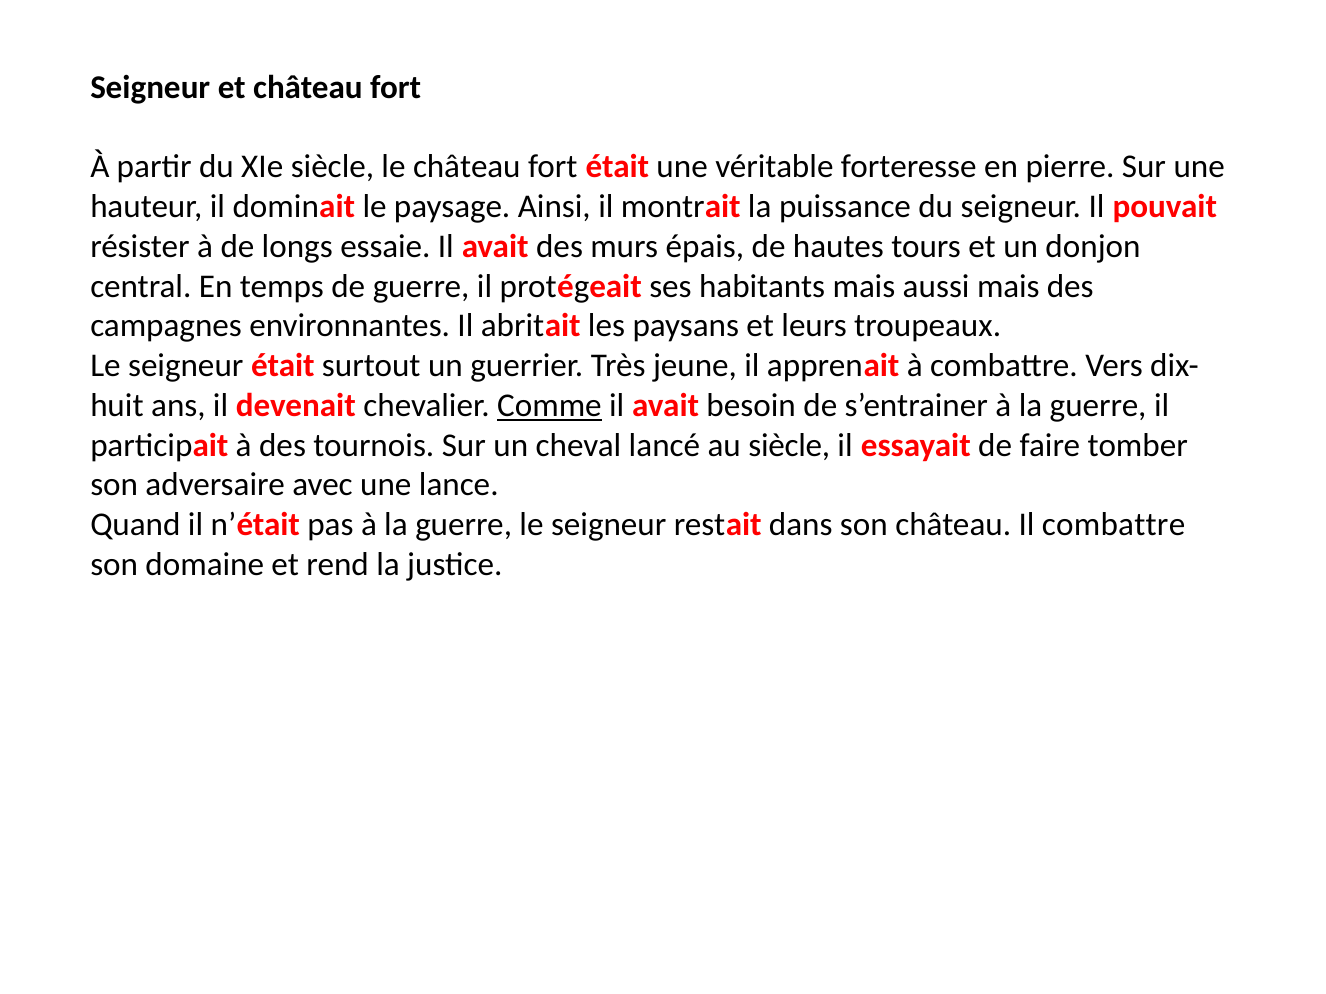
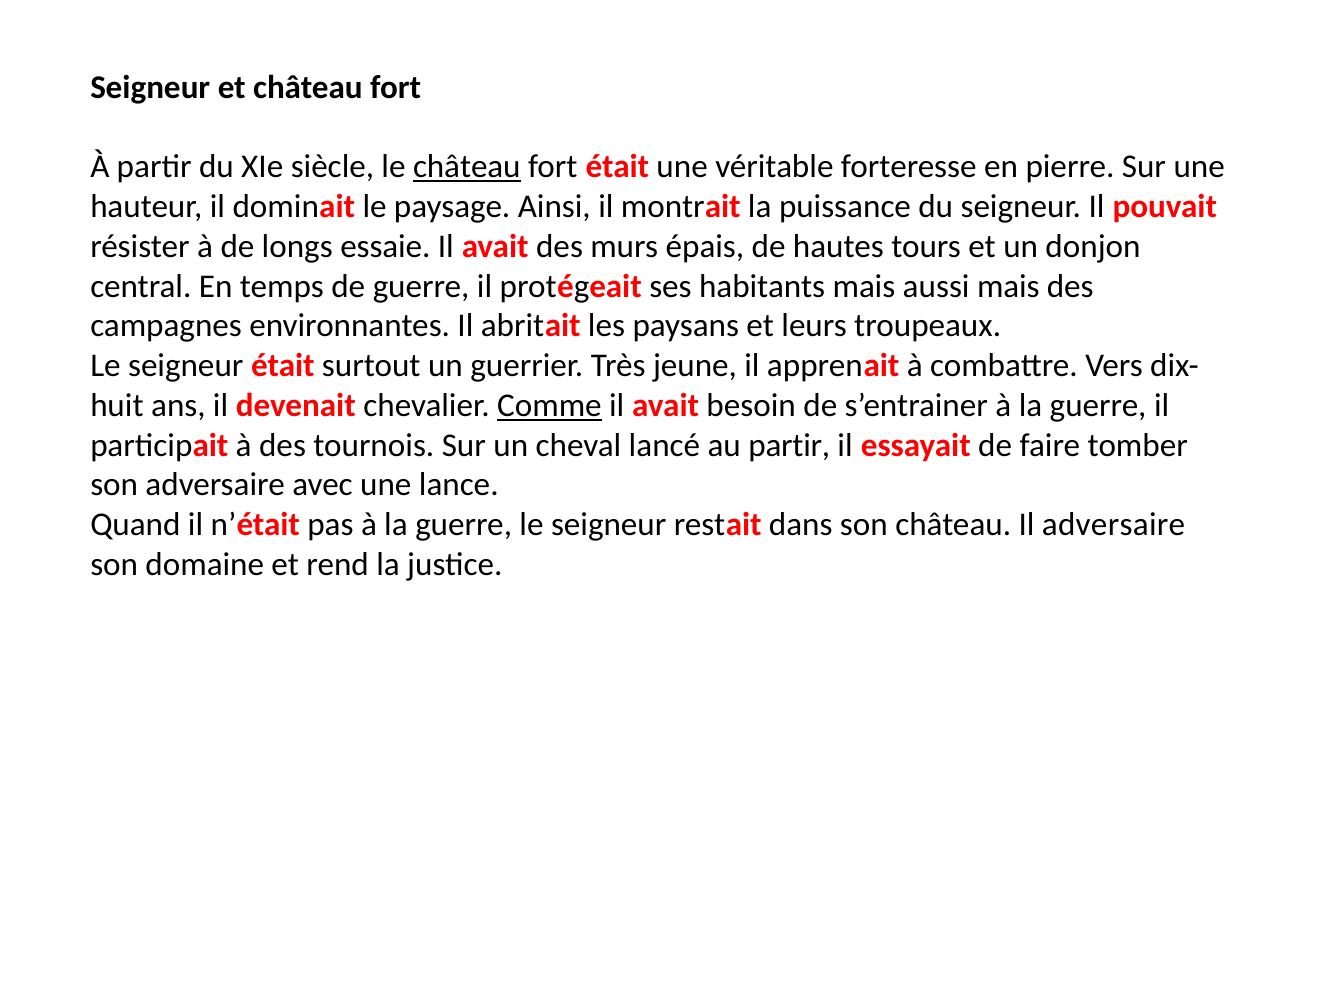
château at (467, 167) underline: none -> present
au siècle: siècle -> partir
Il combattre: combattre -> adversaire
